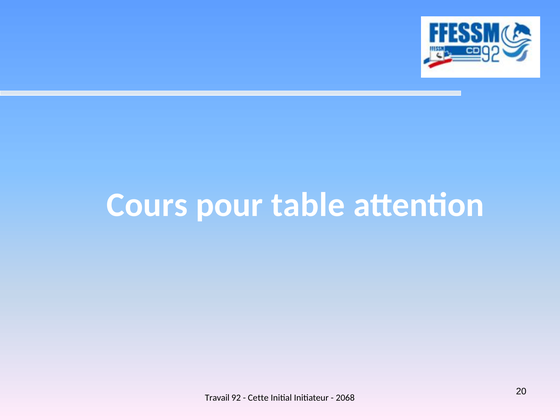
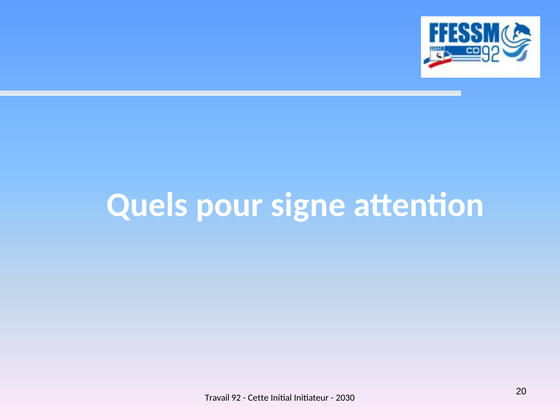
Cours: Cours -> Quels
table: table -> signe
2068: 2068 -> 2030
